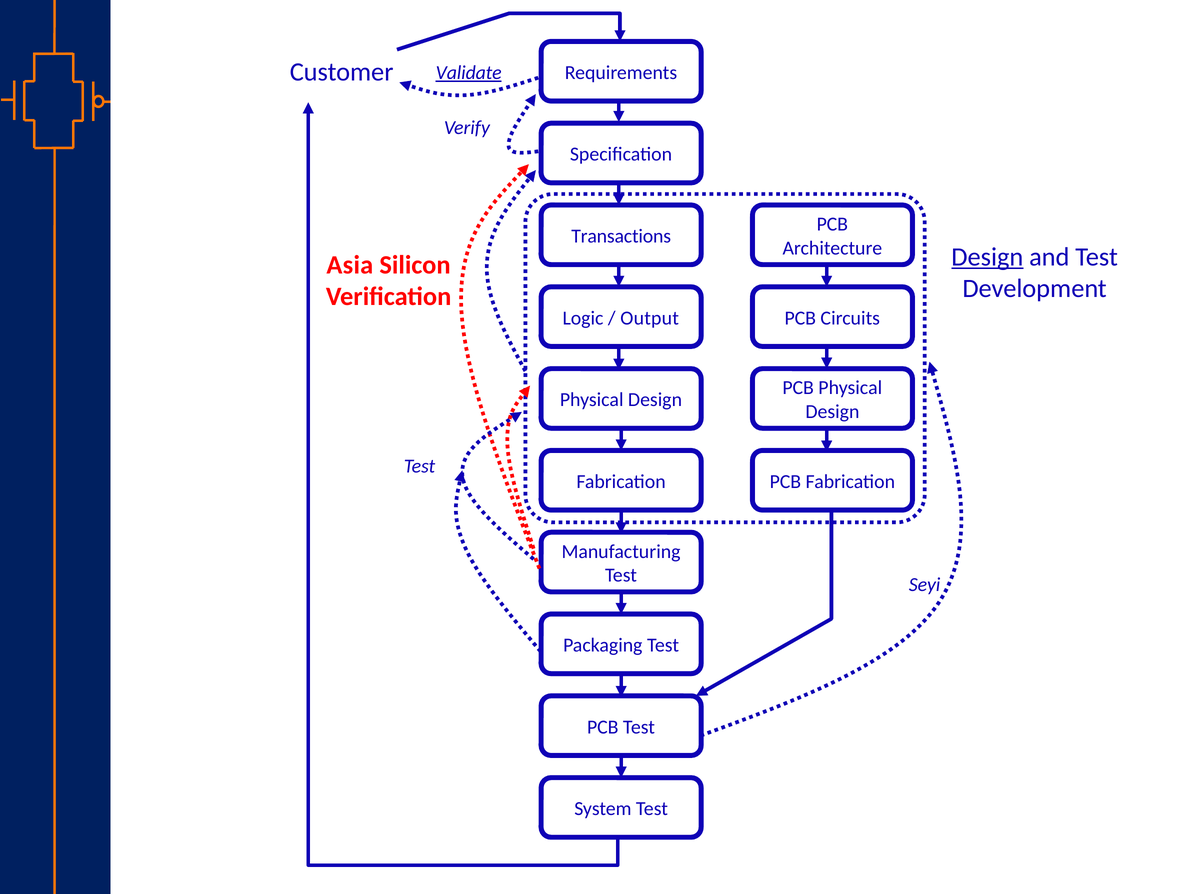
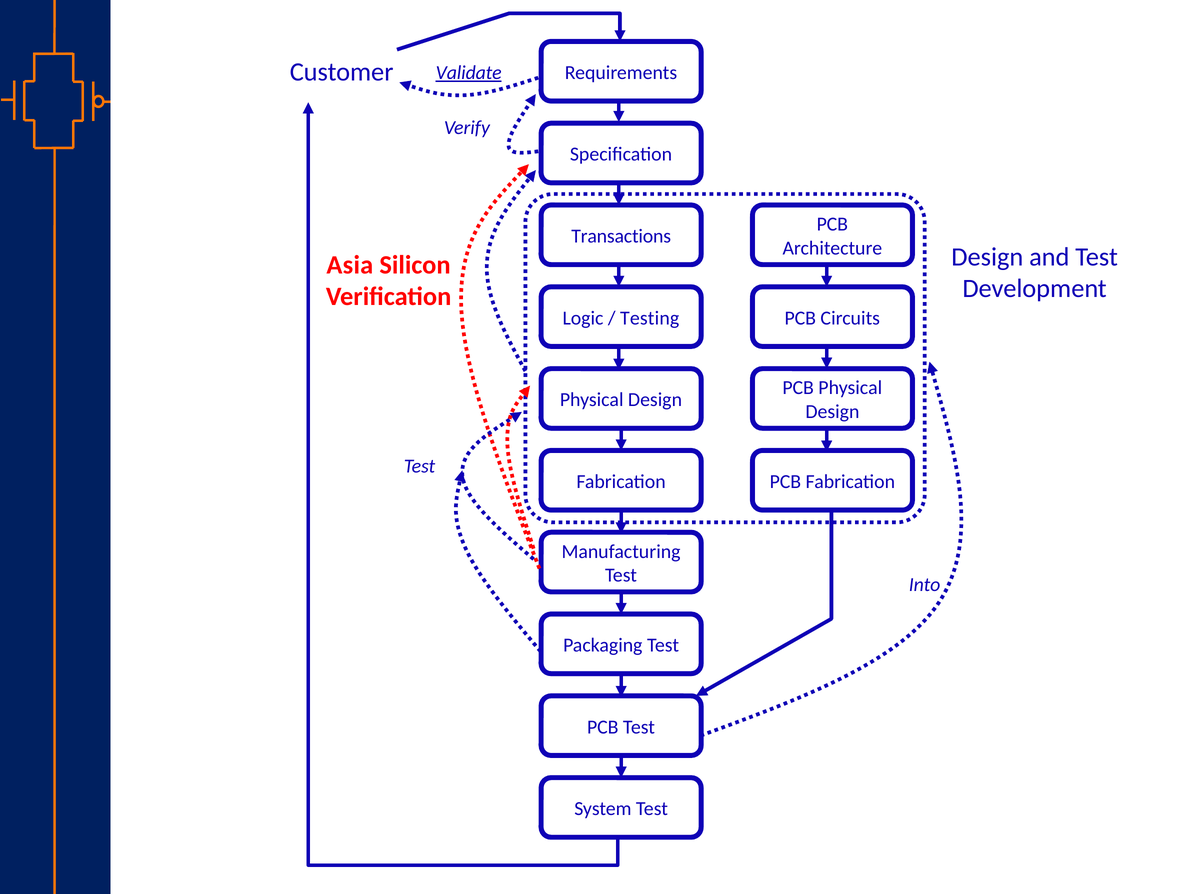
Design at (987, 257) underline: present -> none
Output: Output -> Testing
Seyi: Seyi -> Into
